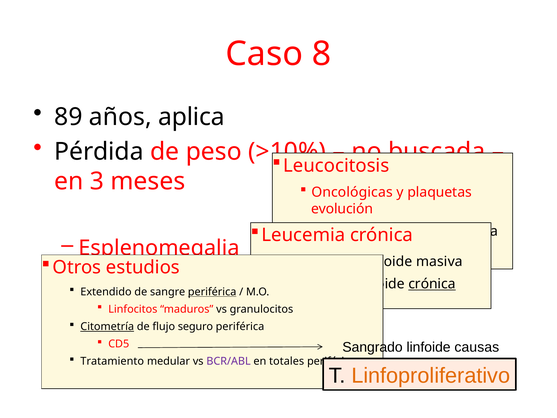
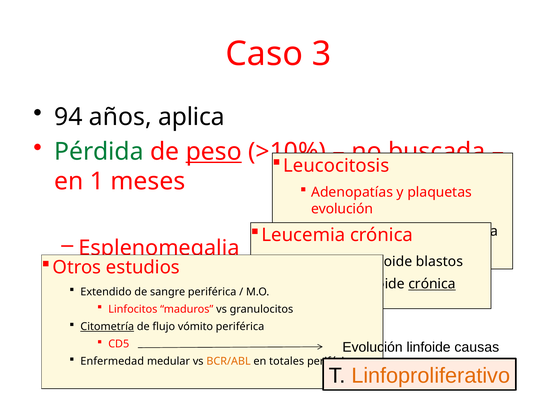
8: 8 -> 3
89: 89 -> 94
Pérdida colour: black -> green
peso underline: none -> present
3: 3 -> 1
Oncológicas: Oncológicas -> Adenopatías
masiva: masiva -> blastos
periférica at (212, 292) underline: present -> none
seguro: seguro -> vómito
Sangrado at (372, 347): Sangrado -> Evolución
Tratamiento: Tratamiento -> Enfermedad
BCR/ABL colour: purple -> orange
